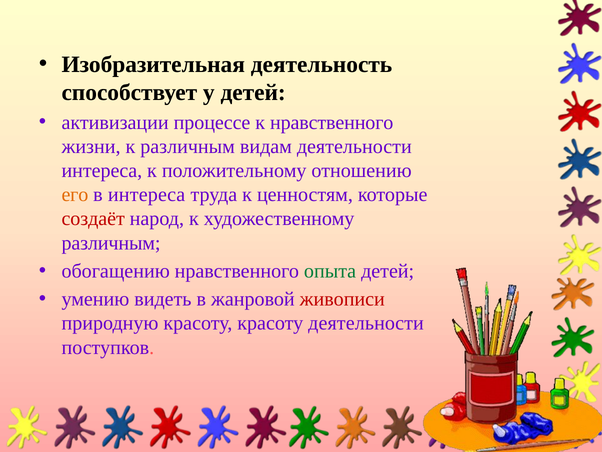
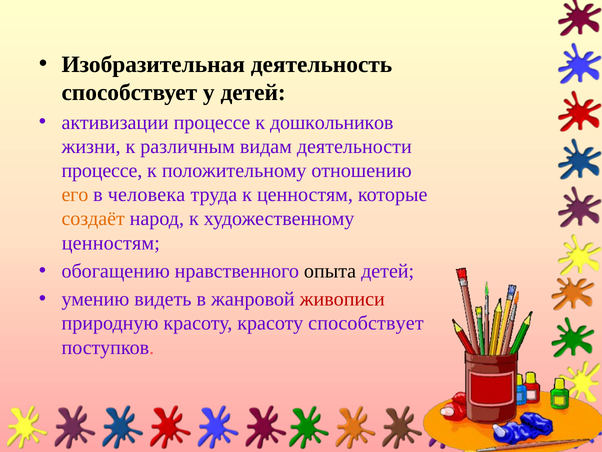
к нравственного: нравственного -> дошкольников
интереса at (102, 170): интереса -> процессе
в интереса: интереса -> человека
создаёт colour: red -> orange
различным at (111, 243): различным -> ценностям
опыта colour: green -> black
красоту деятельности: деятельности -> способствует
